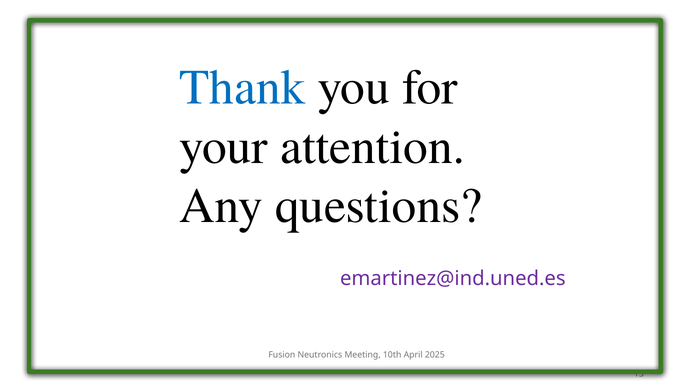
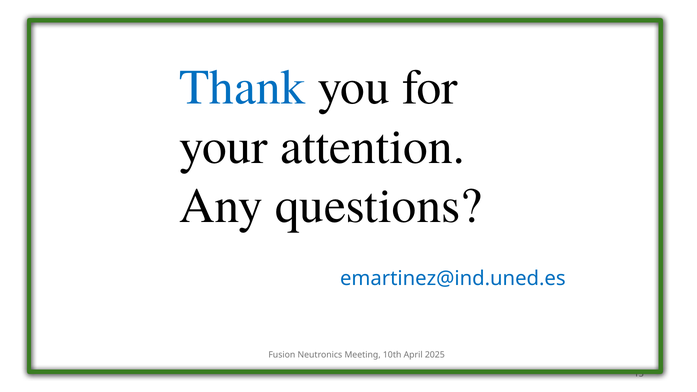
emartinez@ind.uned.es colour: purple -> blue
